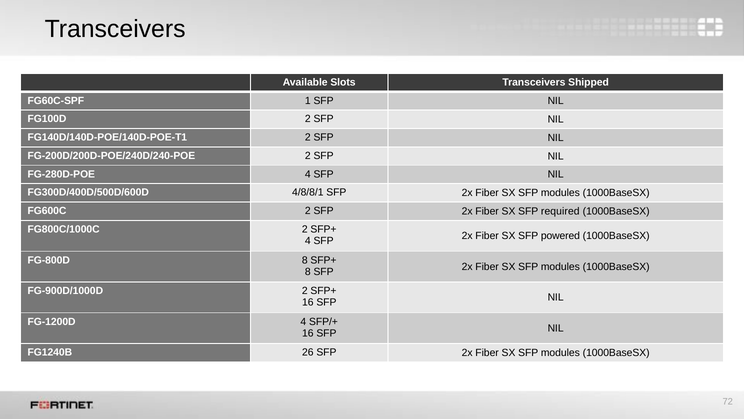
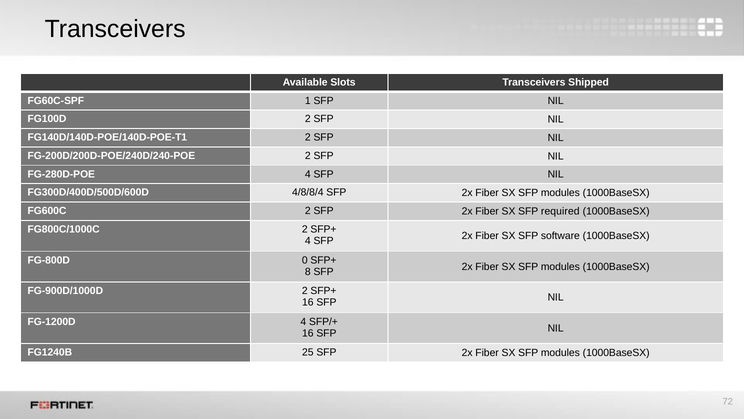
4/8/8/1: 4/8/8/1 -> 4/8/8/4
powered: powered -> software
FG-800D 8: 8 -> 0
26: 26 -> 25
